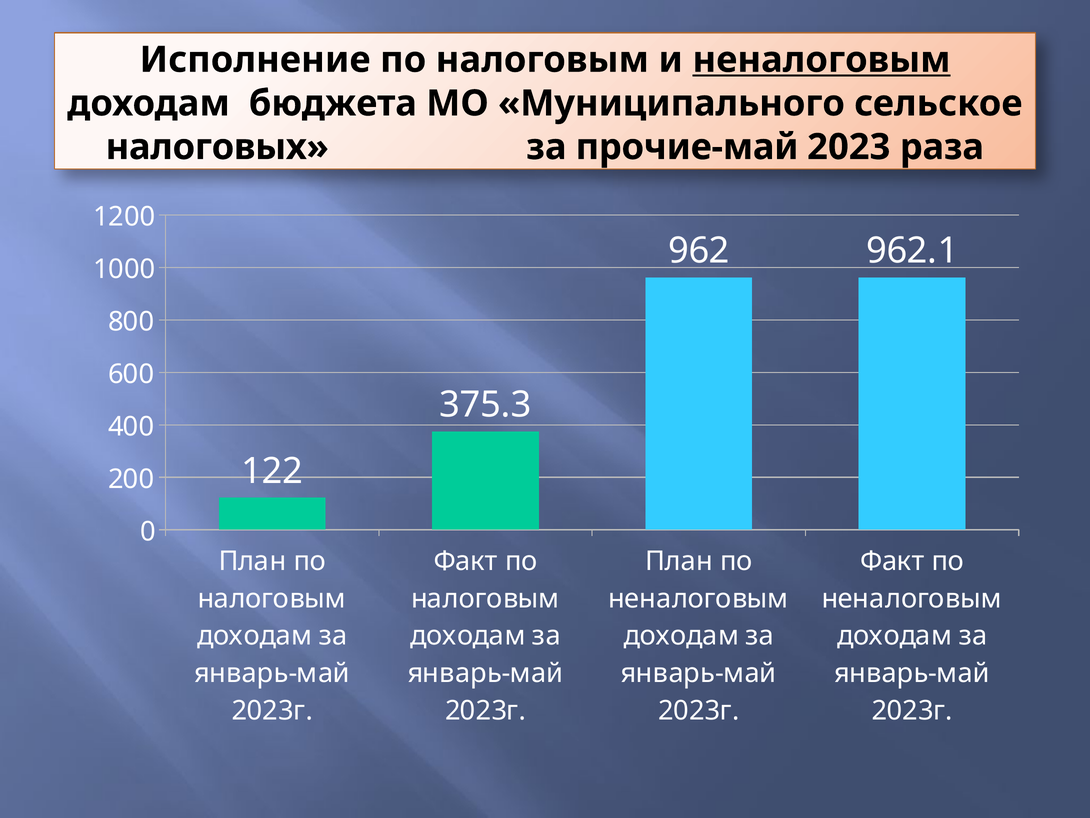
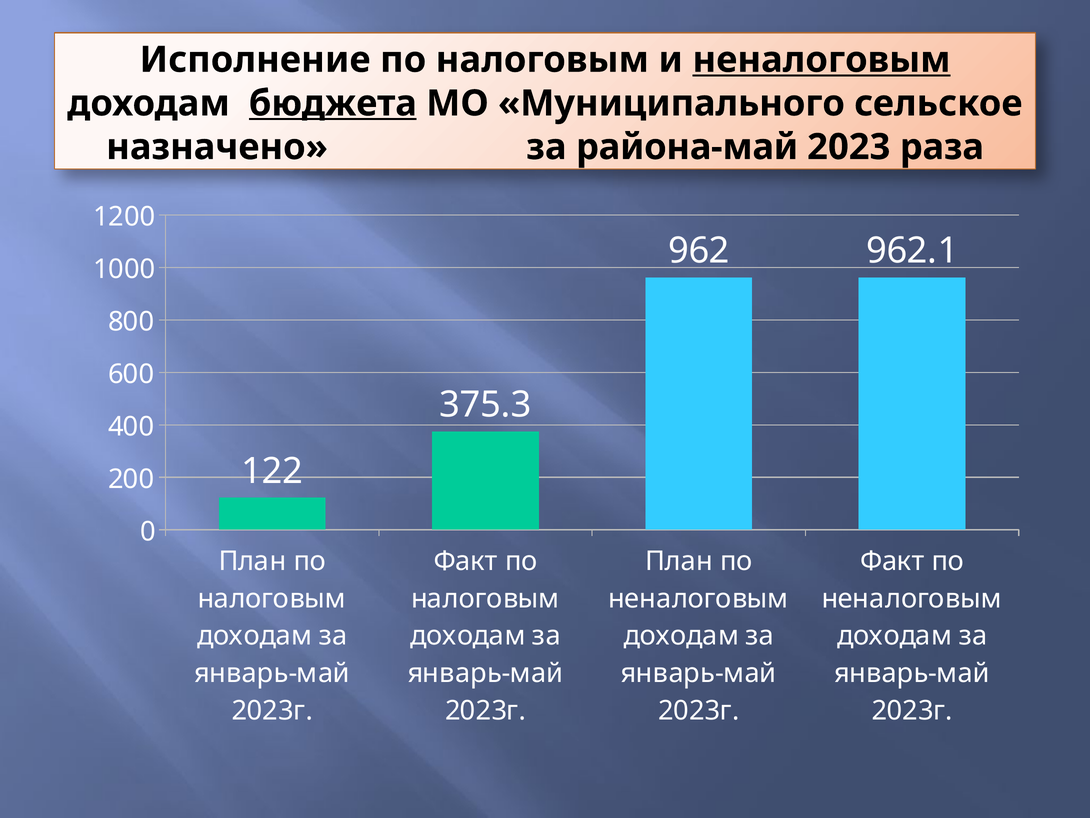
бюджета underline: none -> present
налоговых: налоговых -> назначено
прочие-май: прочие-май -> района-май
